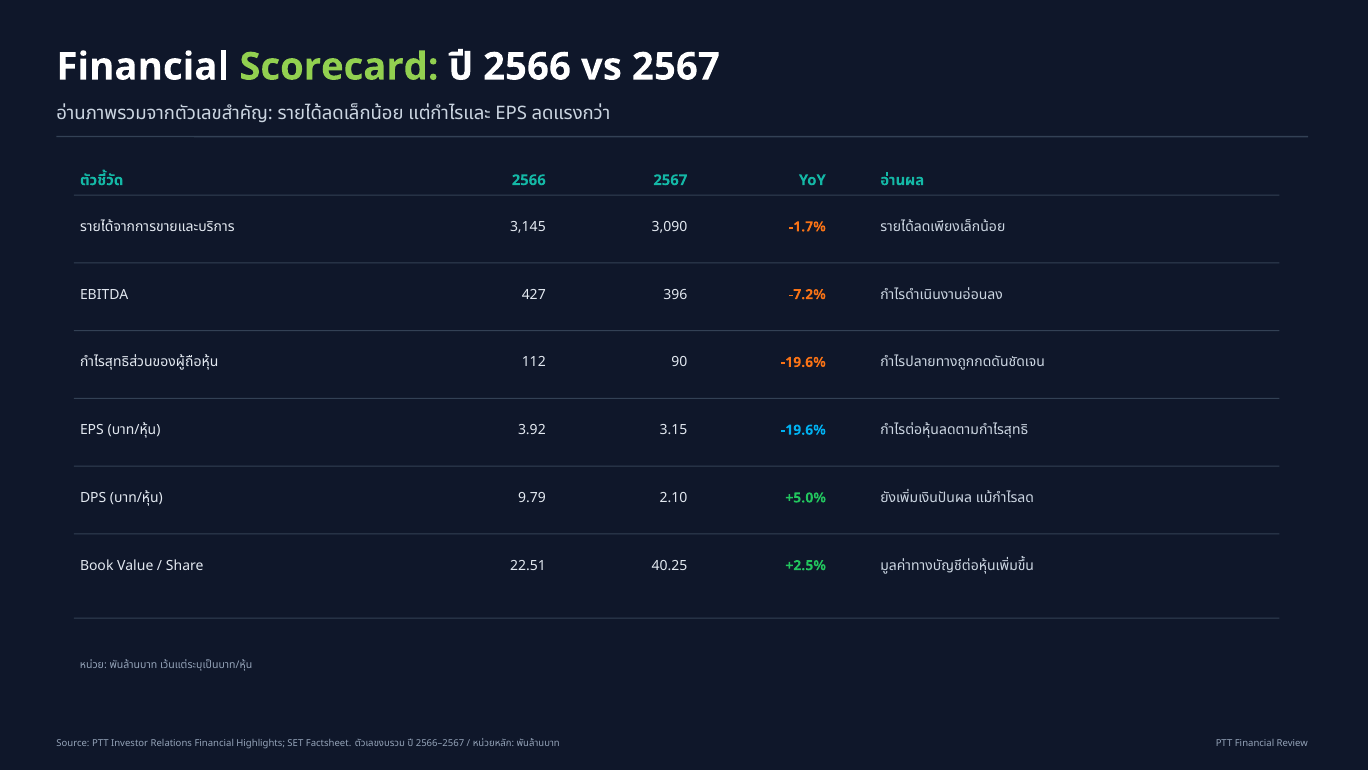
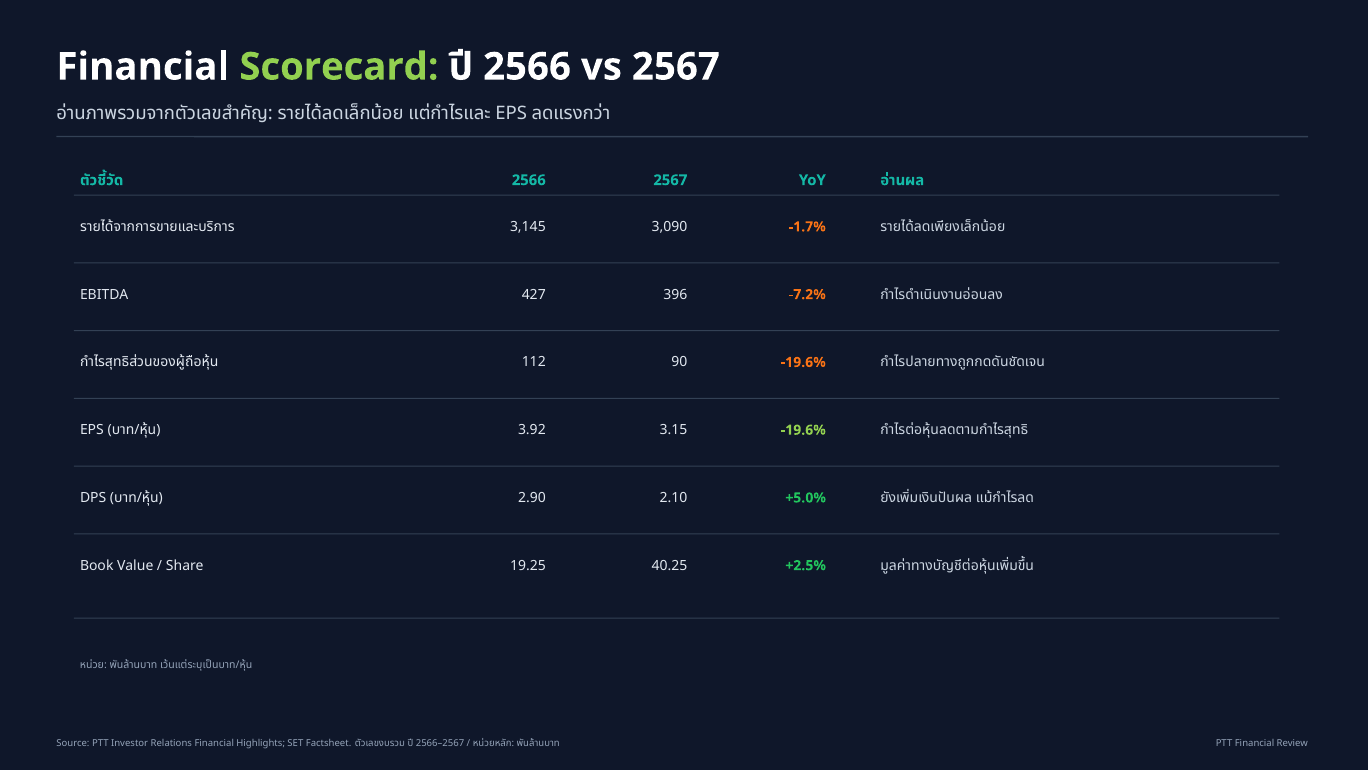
-19.6% at (803, 430) colour: light blue -> light green
9.79: 9.79 -> 2.90
22.51: 22.51 -> 19.25
